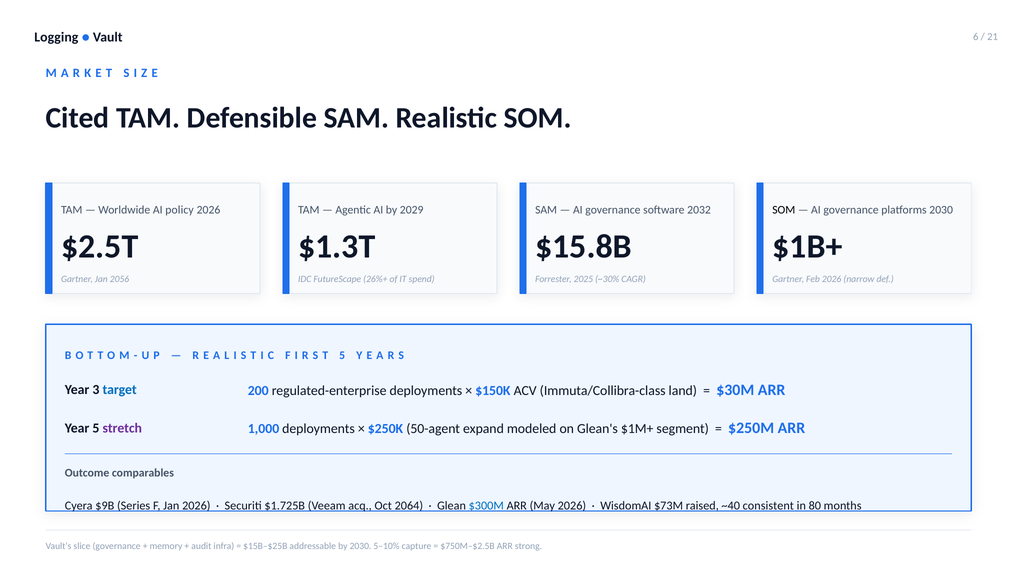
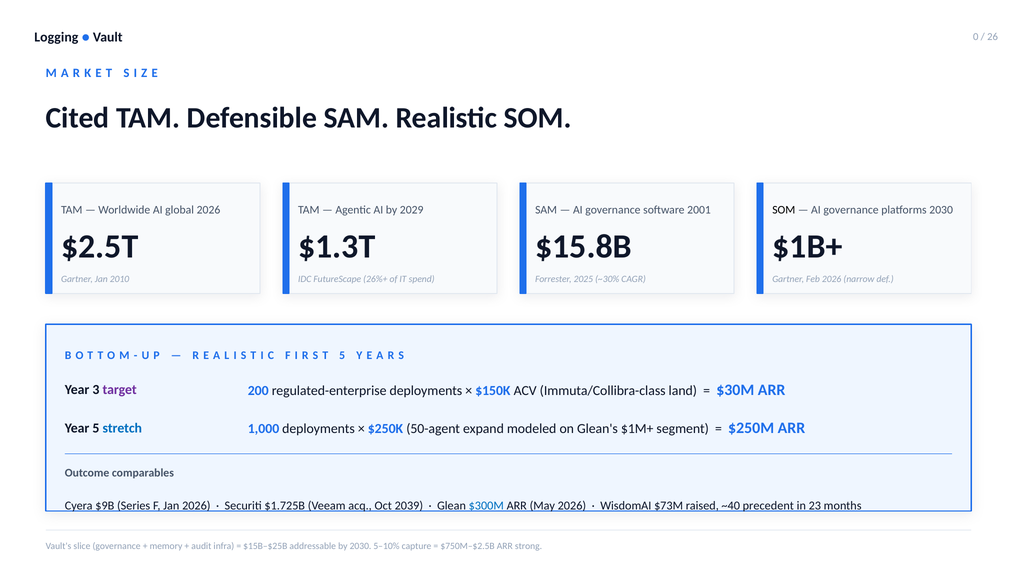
6: 6 -> 0
21: 21 -> 26
policy: policy -> global
2032: 2032 -> 2001
2056: 2056 -> 2010
target colour: blue -> purple
stretch colour: purple -> blue
2064: 2064 -> 2039
consistent: consistent -> precedent
80: 80 -> 23
